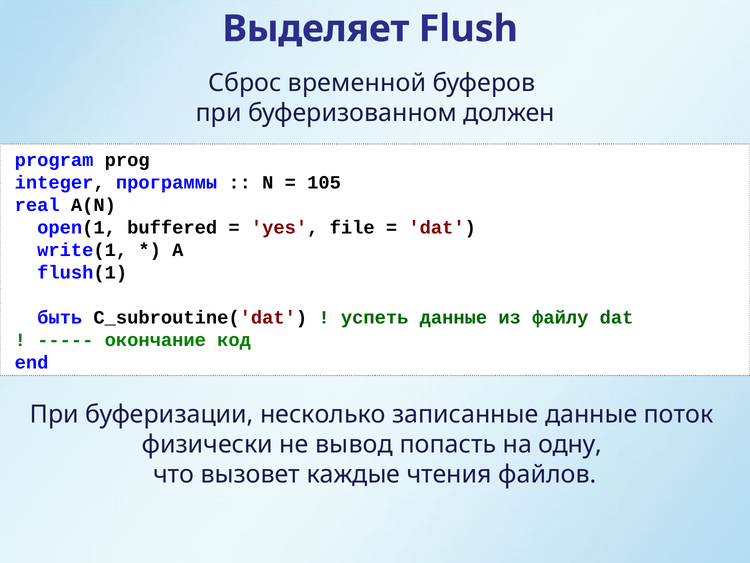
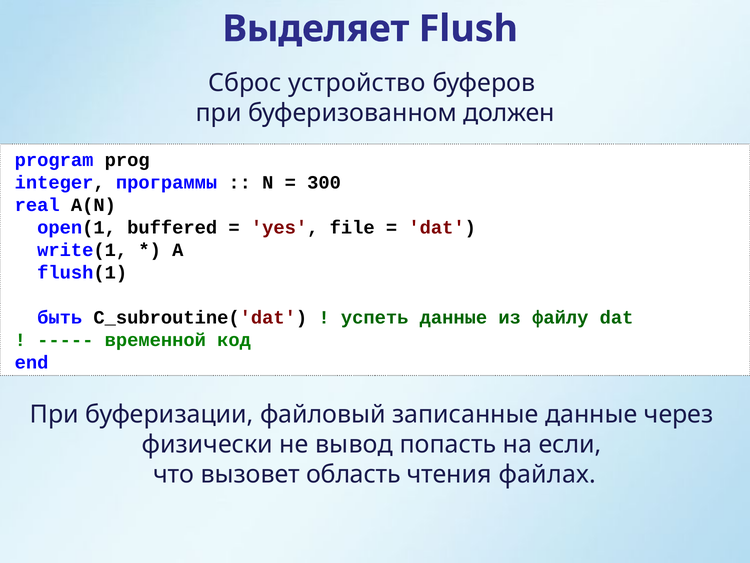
временной: временной -> устройство
105: 105 -> 300
окончание: окончание -> временной
несколько: несколько -> файловый
поток: поток -> через
одну: одну -> если
каждые: каждые -> область
файлов: файлов -> файлах
